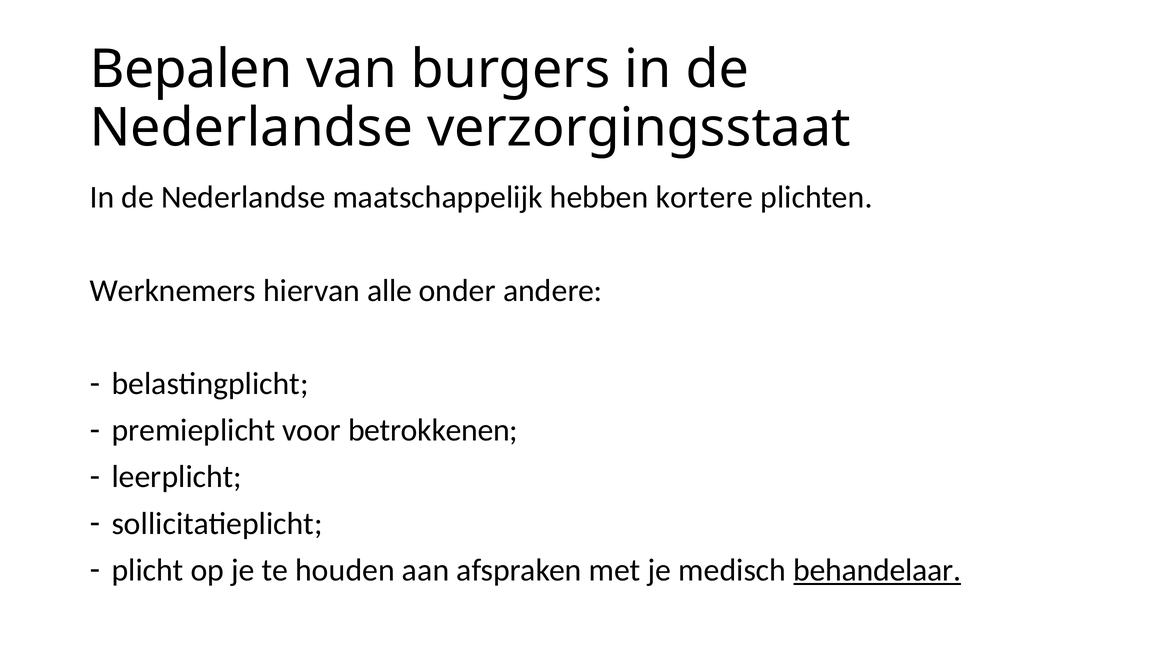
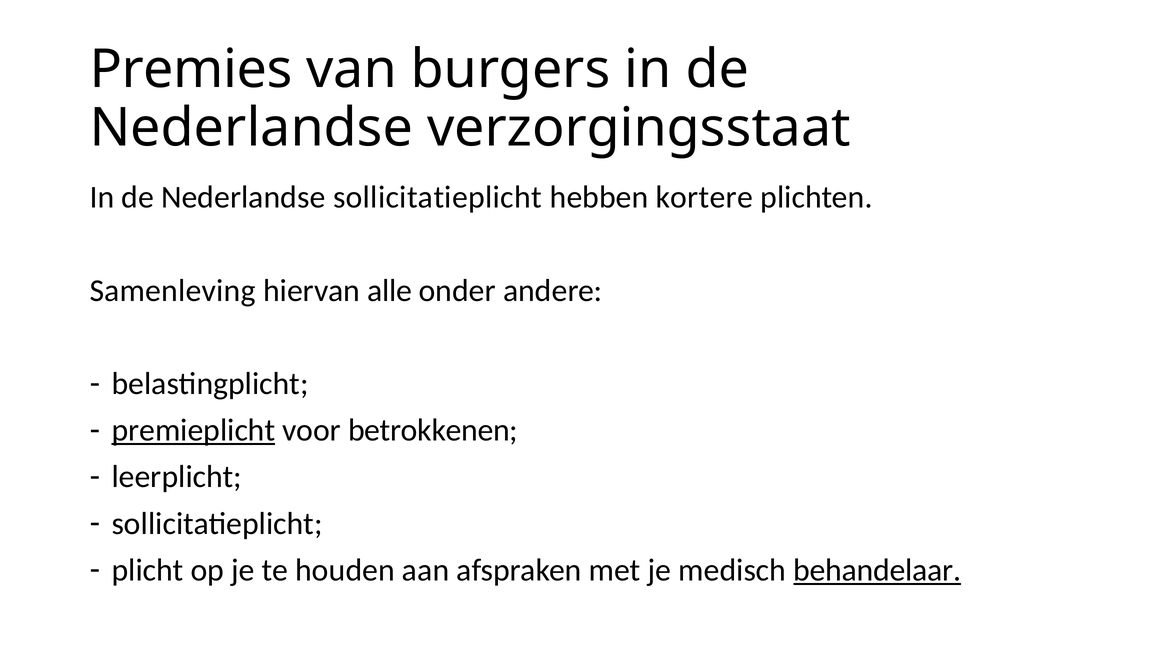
Bepalen: Bepalen -> Premies
Nederlandse maatschappelijk: maatschappelijk -> sollicitatieplicht
Werknemers: Werknemers -> Samenleving
premieplicht underline: none -> present
